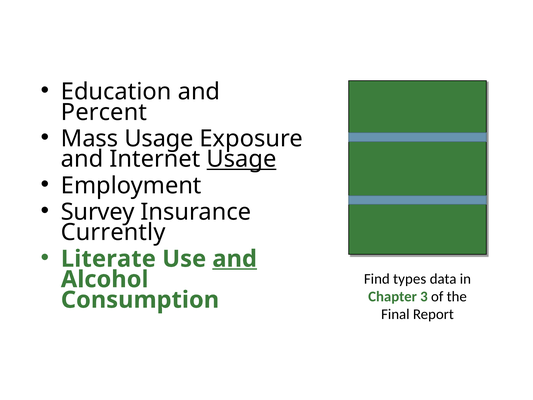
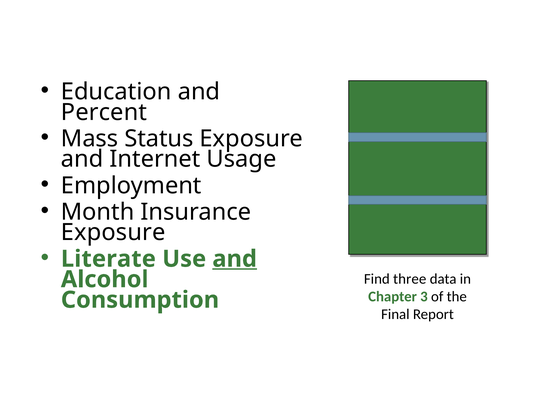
Mass Usage: Usage -> Status
Usage at (242, 159) underline: present -> none
Survey: Survey -> Month
Currently at (113, 232): Currently -> Exposure
types: types -> three
